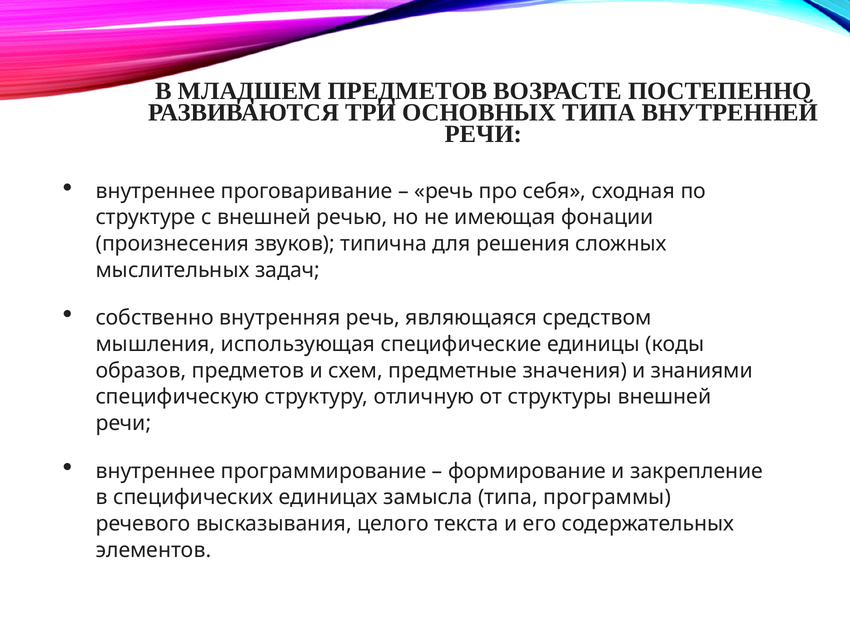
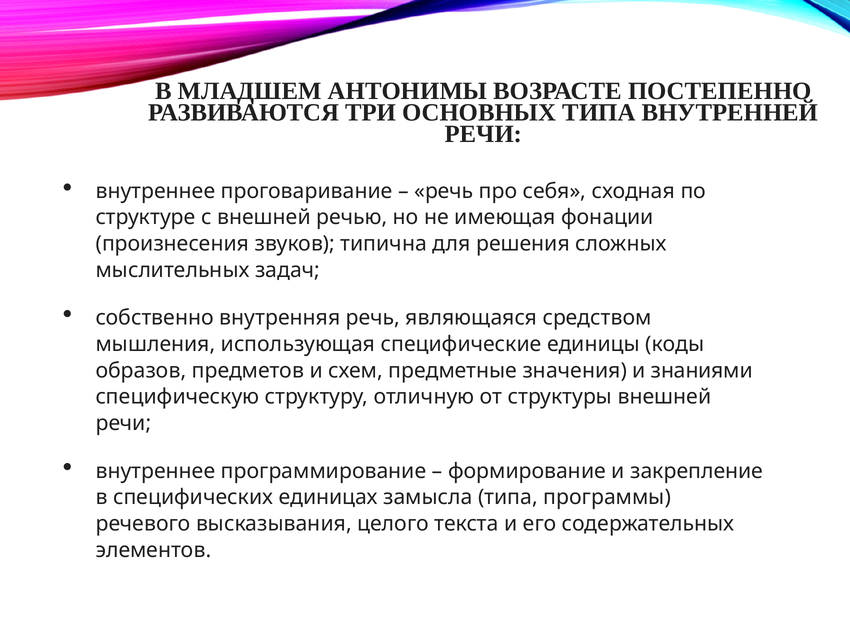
МЛАДШЕМ ПРЕДМЕТОВ: ПРЕДМЕТОВ -> АНТОНИМЫ
